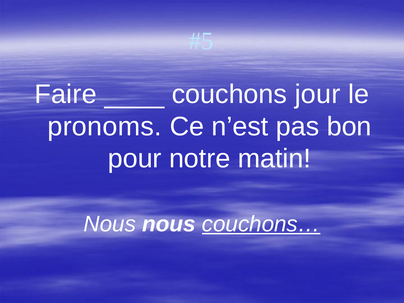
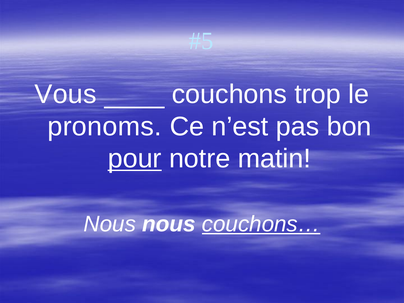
Faire: Faire -> Vous
jour: jour -> trop
pour underline: none -> present
